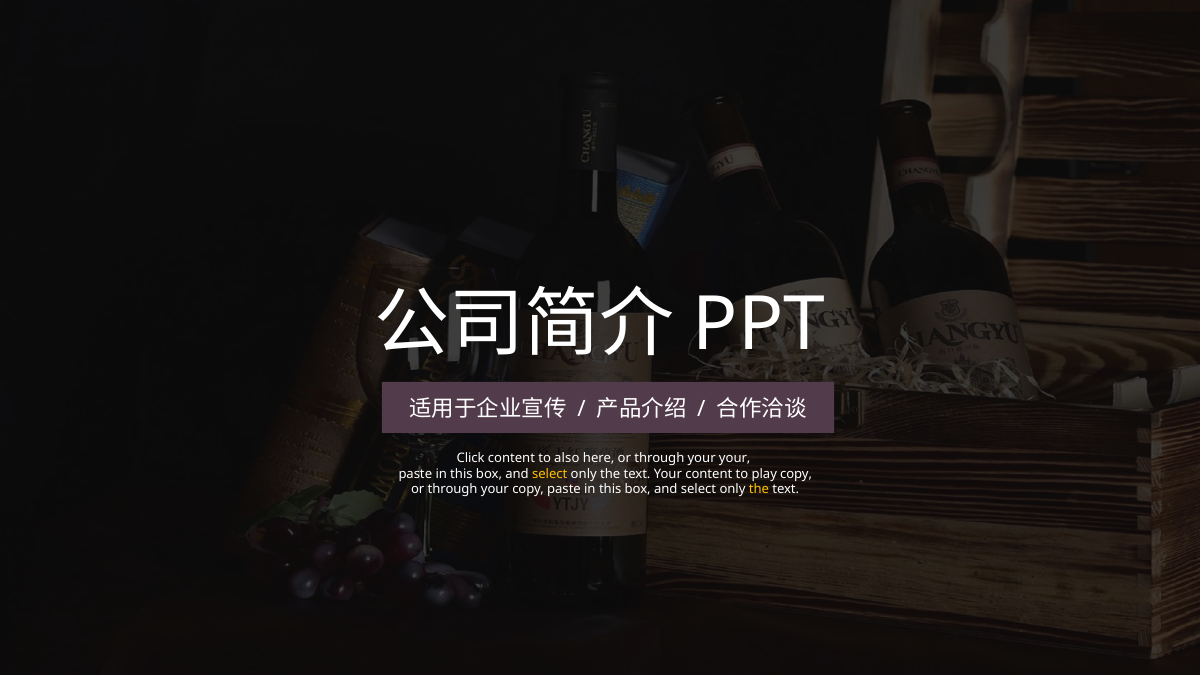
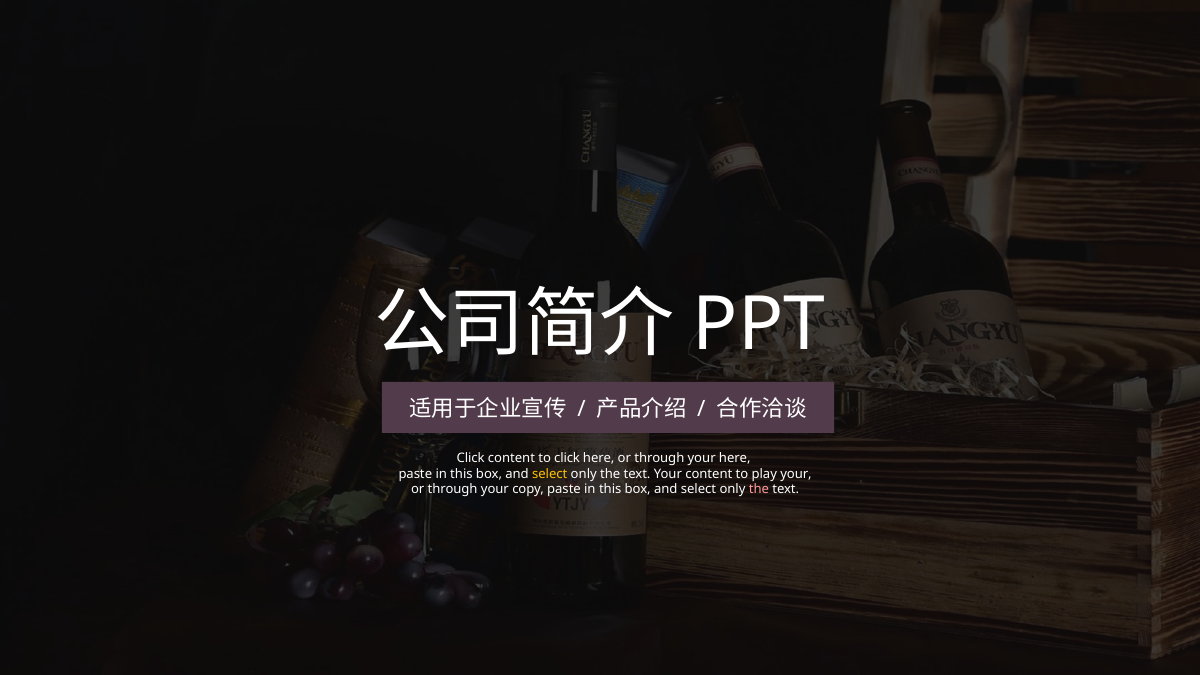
to also: also -> click
your your: your -> here
play copy: copy -> your
the at (759, 490) colour: yellow -> pink
